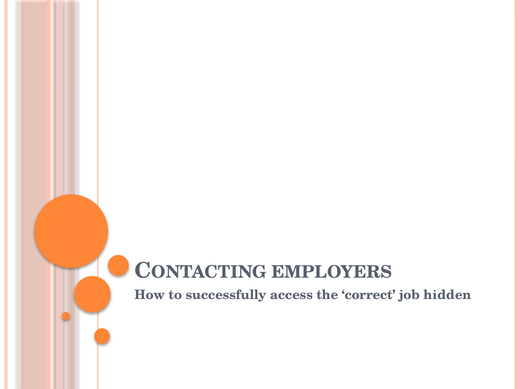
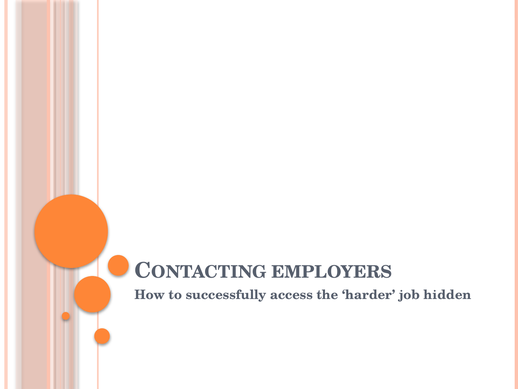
correct: correct -> harder
